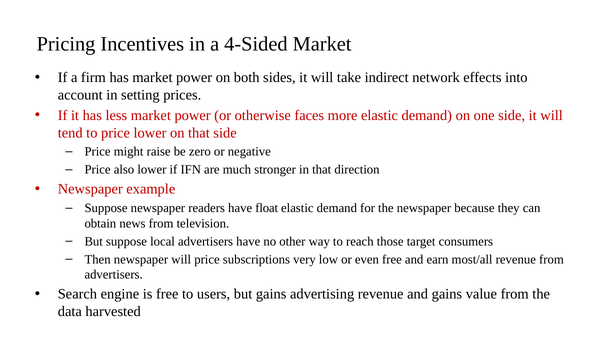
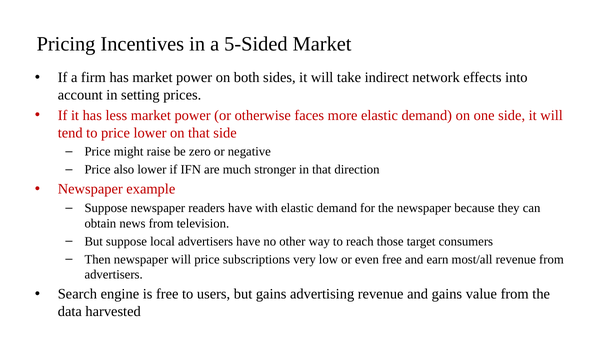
4-Sided: 4-Sided -> 5-Sided
float: float -> with
